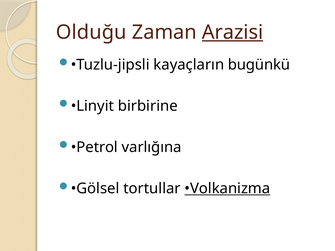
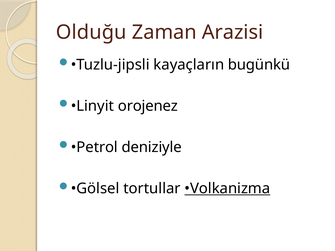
Arazisi underline: present -> none
birbirine: birbirine -> orojenez
varlığına: varlığına -> deniziyle
